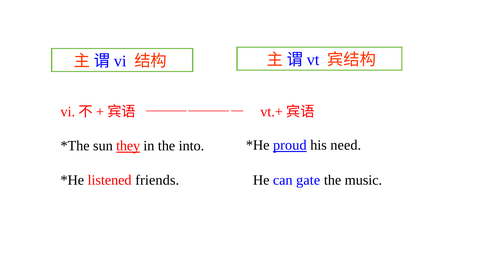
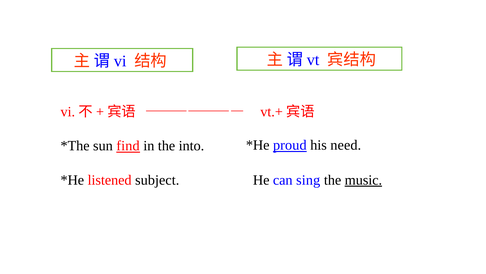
they: they -> find
friends: friends -> subject
gate: gate -> sing
music underline: none -> present
